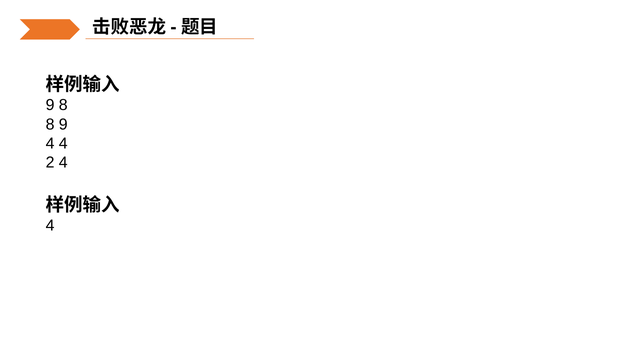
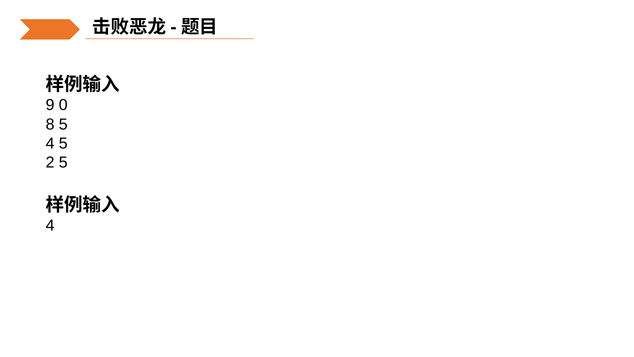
9 8: 8 -> 0
8 9: 9 -> 5
4 4: 4 -> 5
2 4: 4 -> 5
